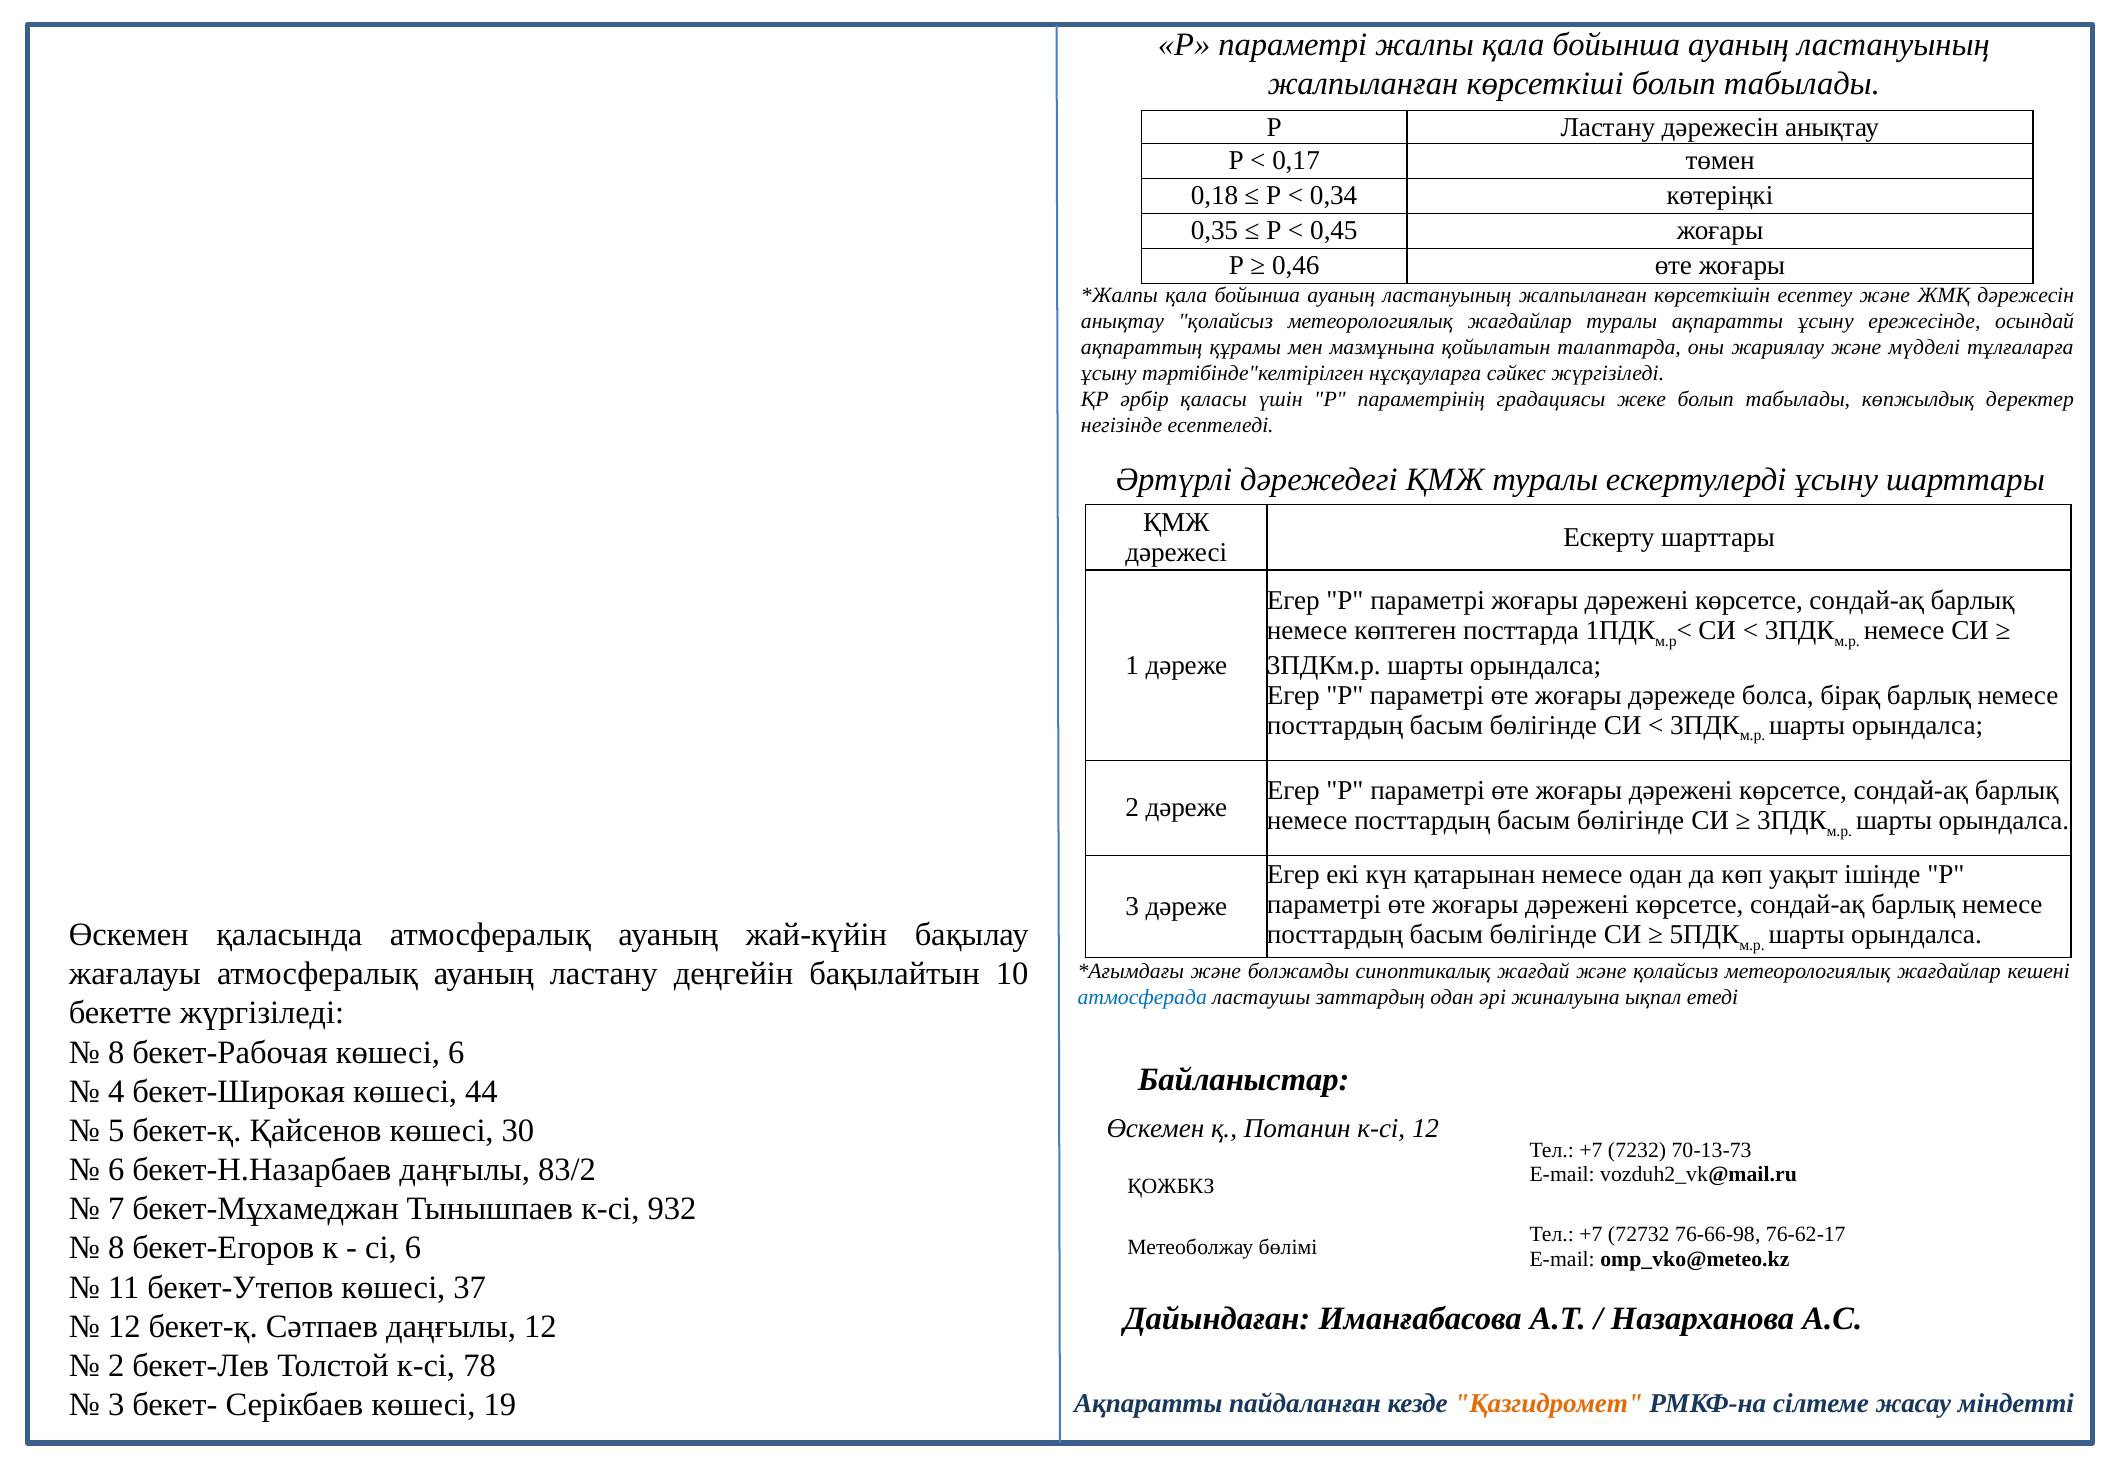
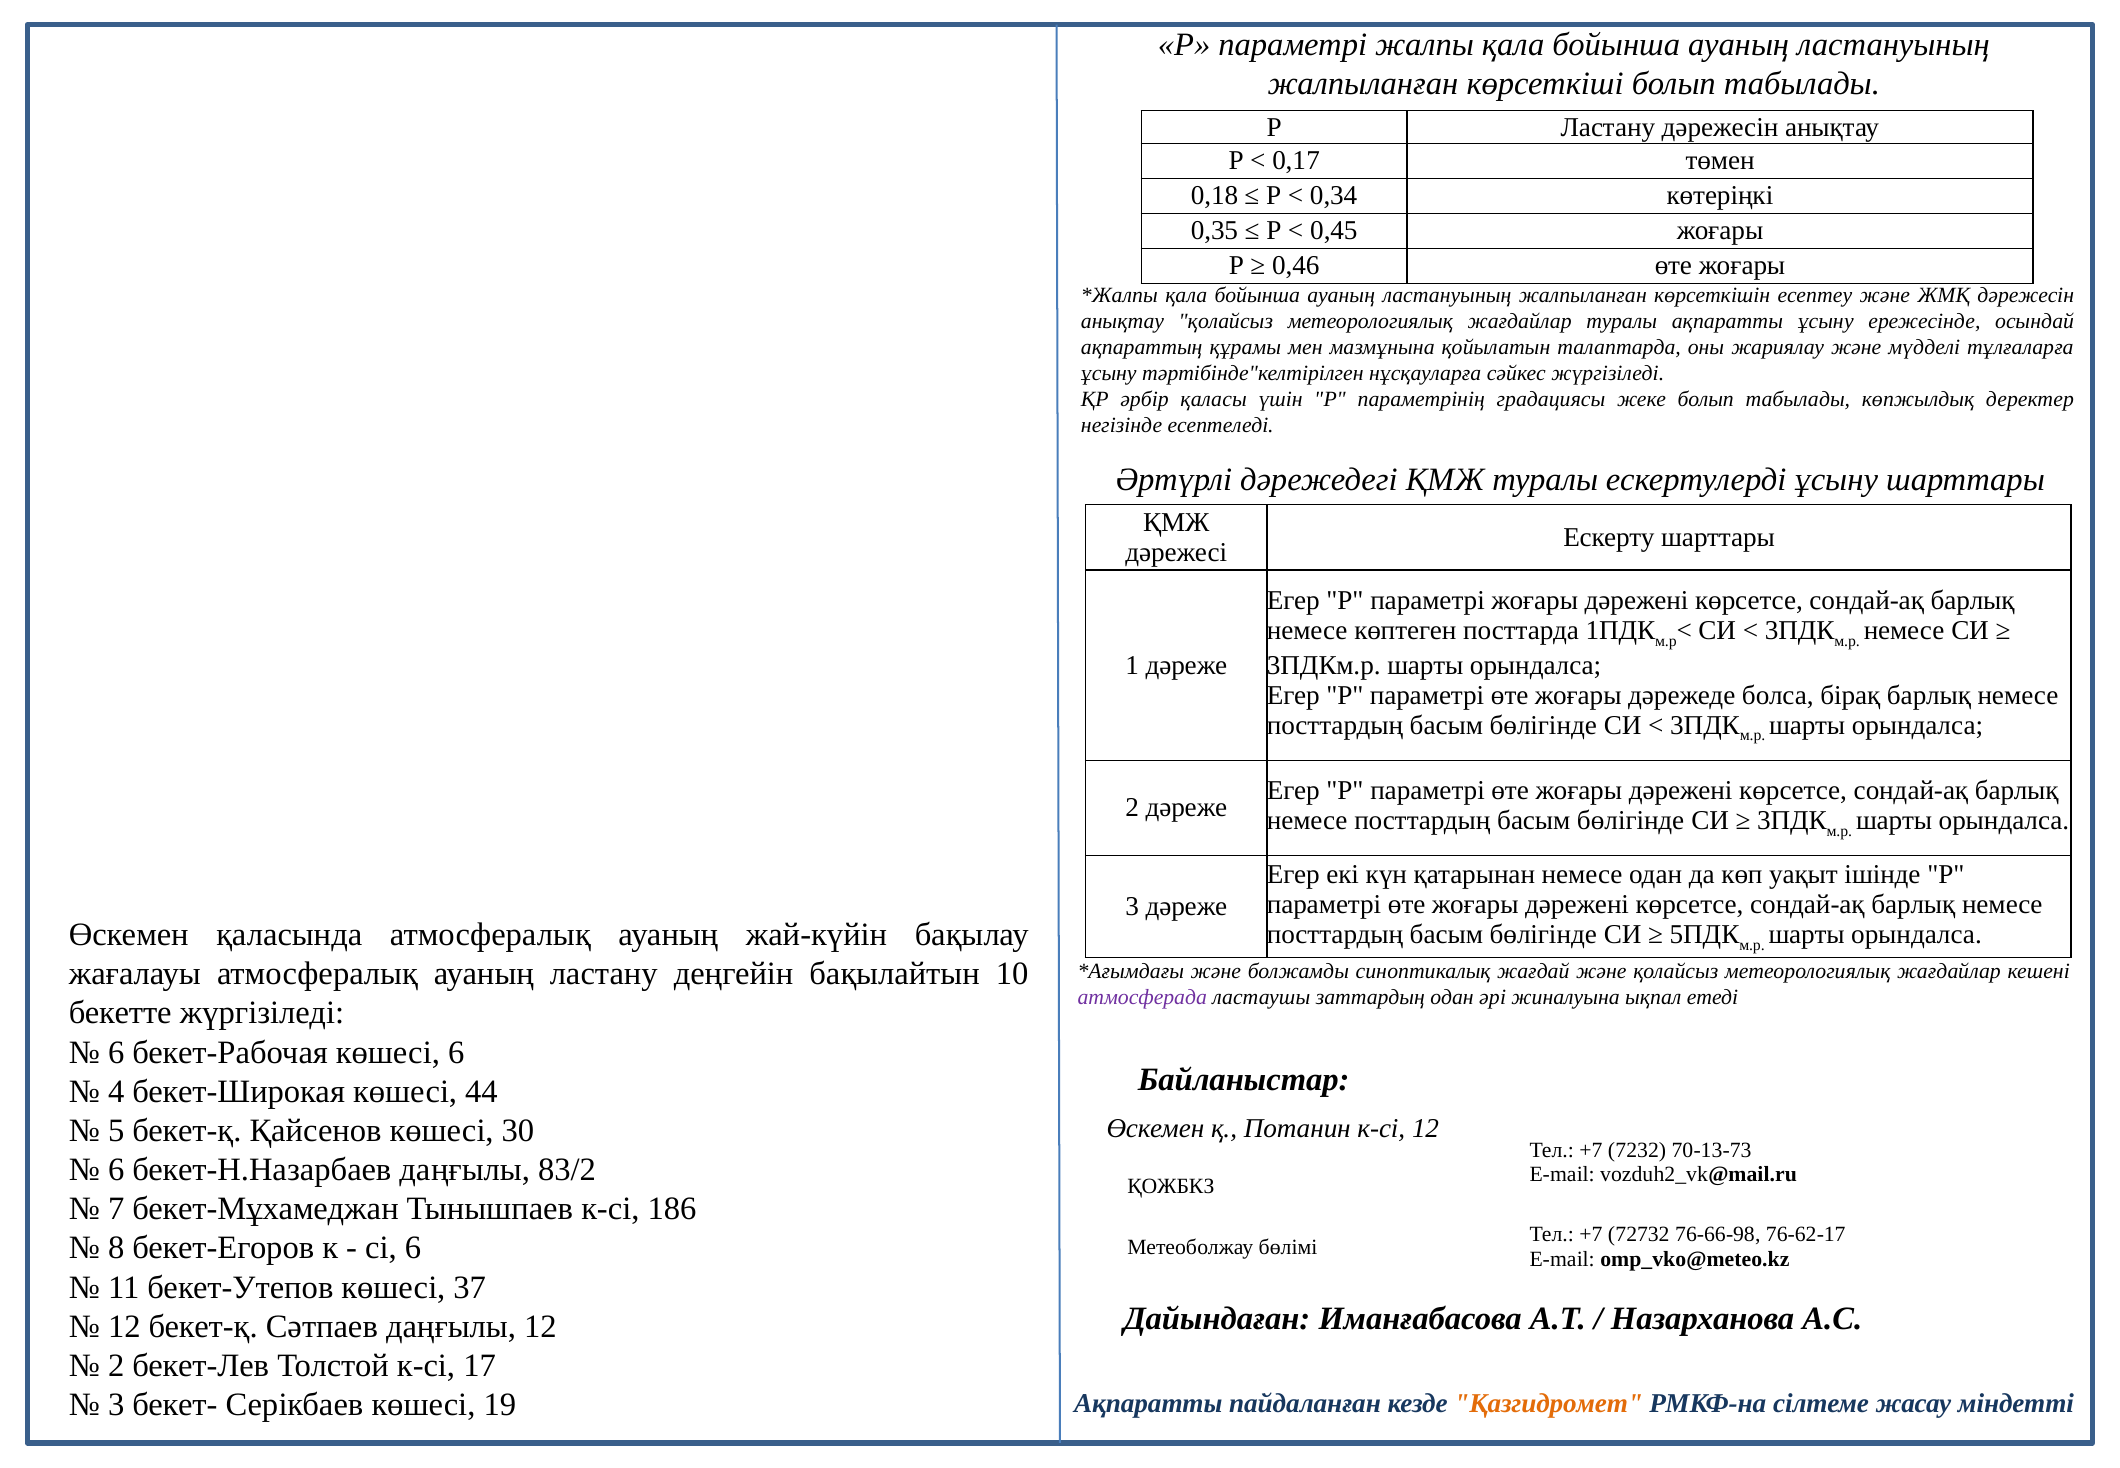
атмосферада colour: blue -> purple
8 at (116, 1052): 8 -> 6
932: 932 -> 186
78: 78 -> 17
